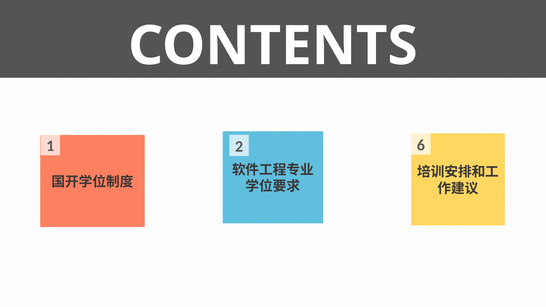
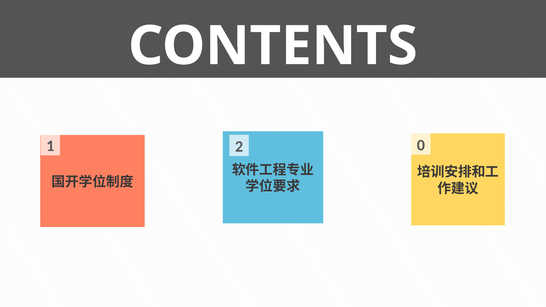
6: 6 -> 0
